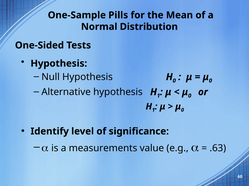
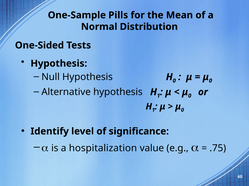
measurements: measurements -> hospitalization
.63: .63 -> .75
